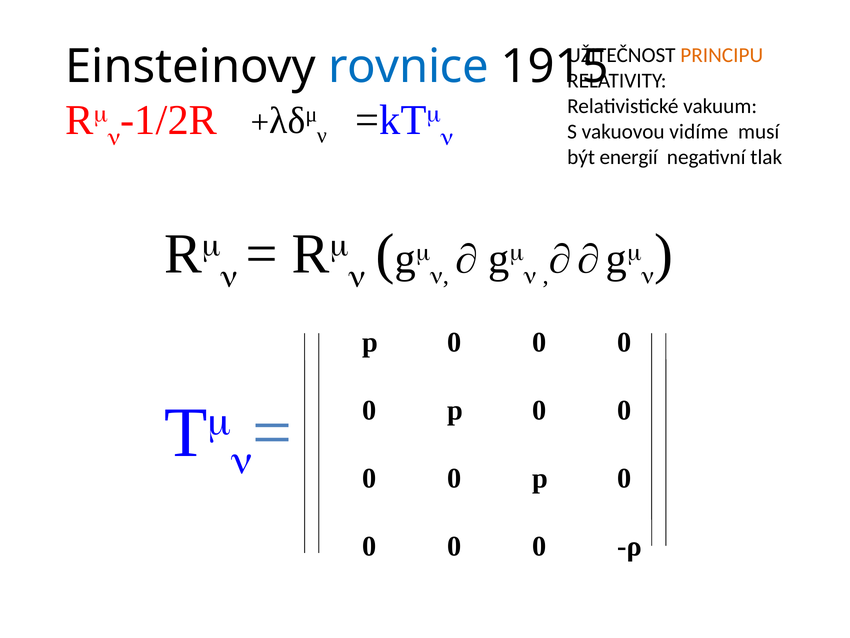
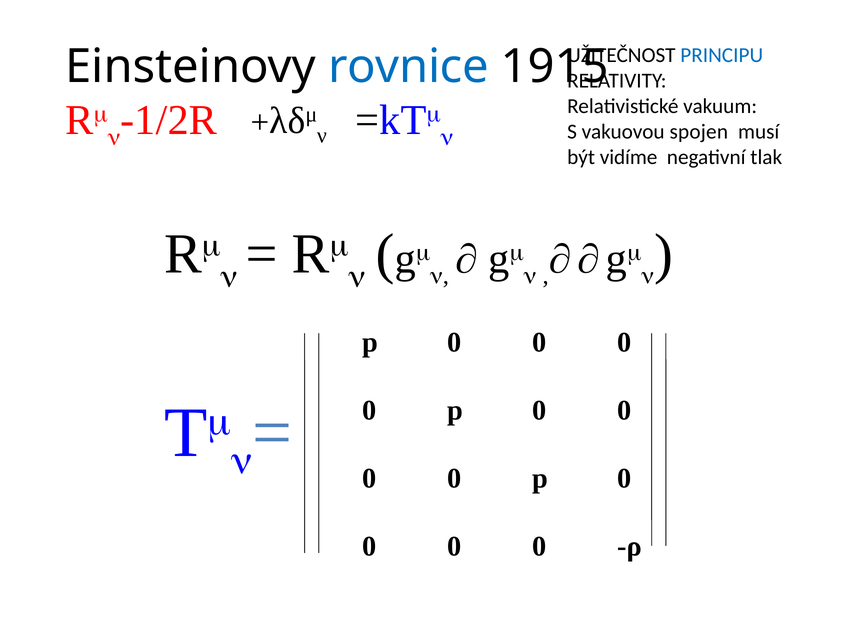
PRINCIPU colour: orange -> blue
vidíme: vidíme -> spojen
energií: energií -> vidíme
